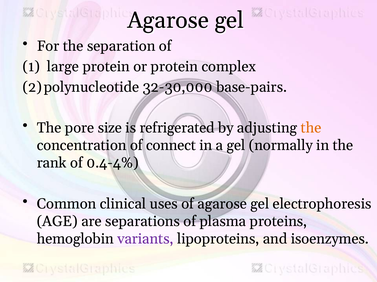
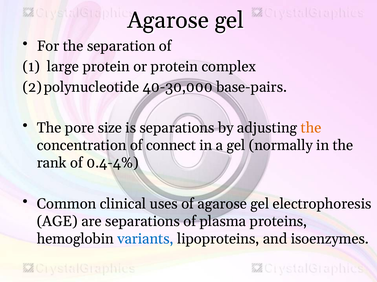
32-30,000: 32-30,000 -> 40-30,000
is refrigerated: refrigerated -> separations
variants colour: purple -> blue
